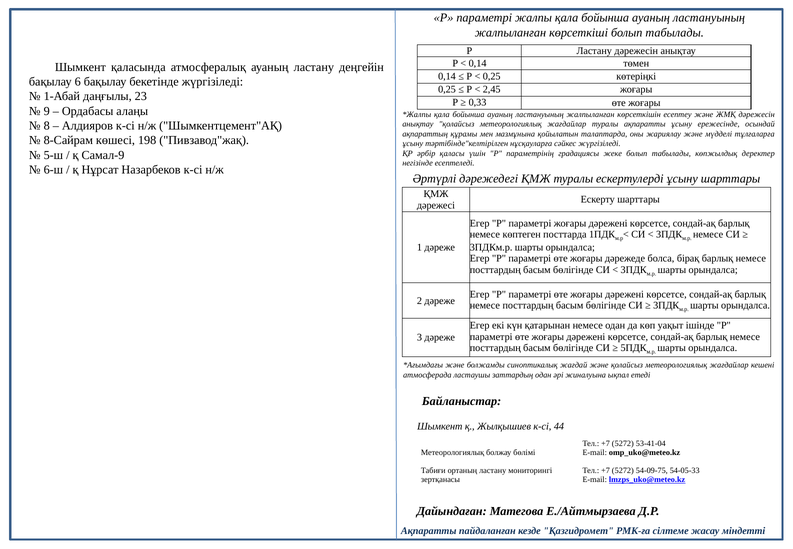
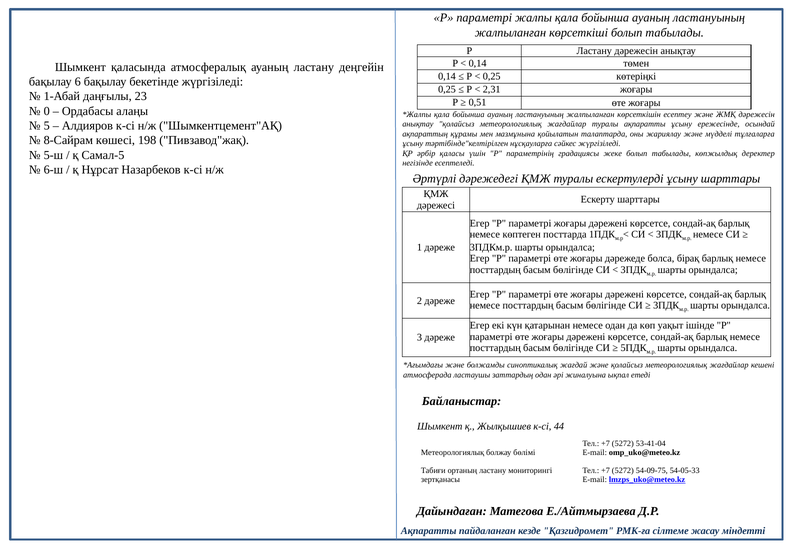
2,45: 2,45 -> 2,31
0,33: 0,33 -> 0,51
9: 9 -> 0
8: 8 -> 5
Самал-9: Самал-9 -> Самал-5
